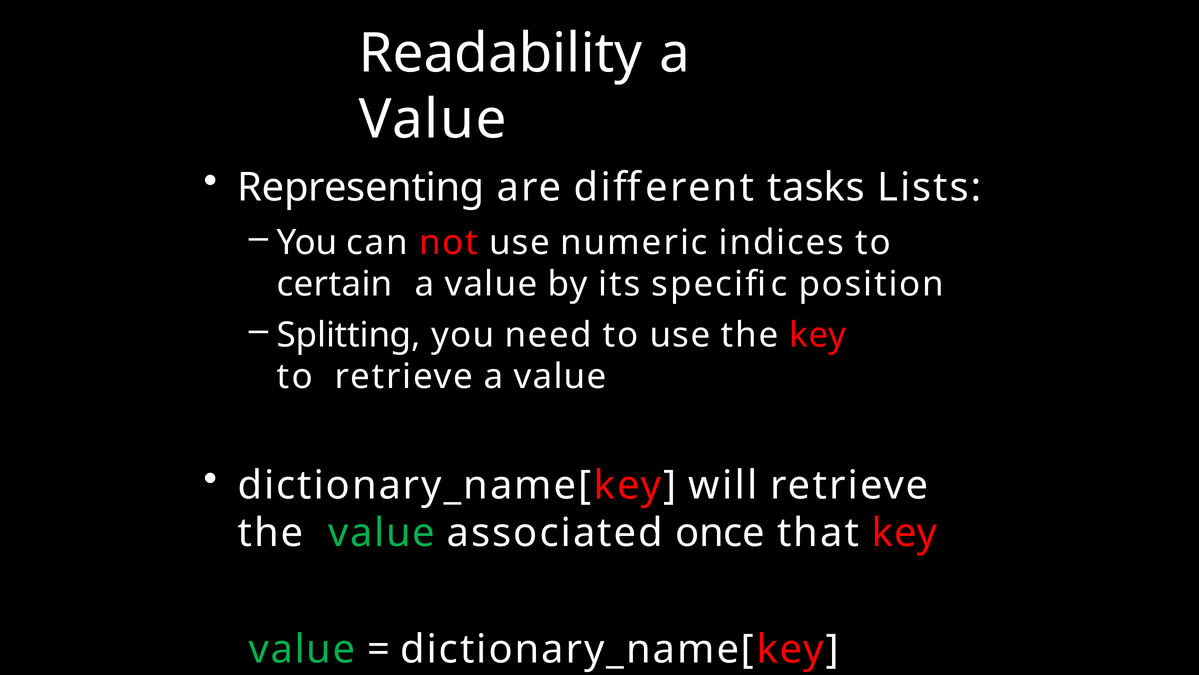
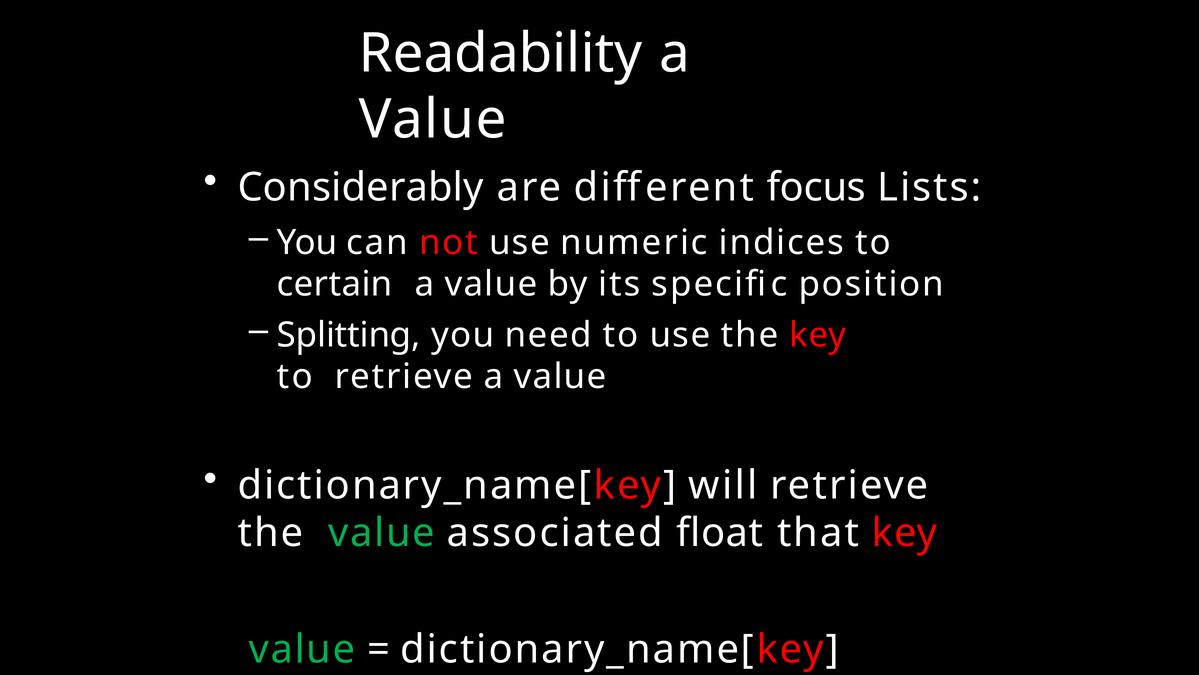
Representing: Representing -> Considerably
tasks: tasks -> focus
once: once -> float
